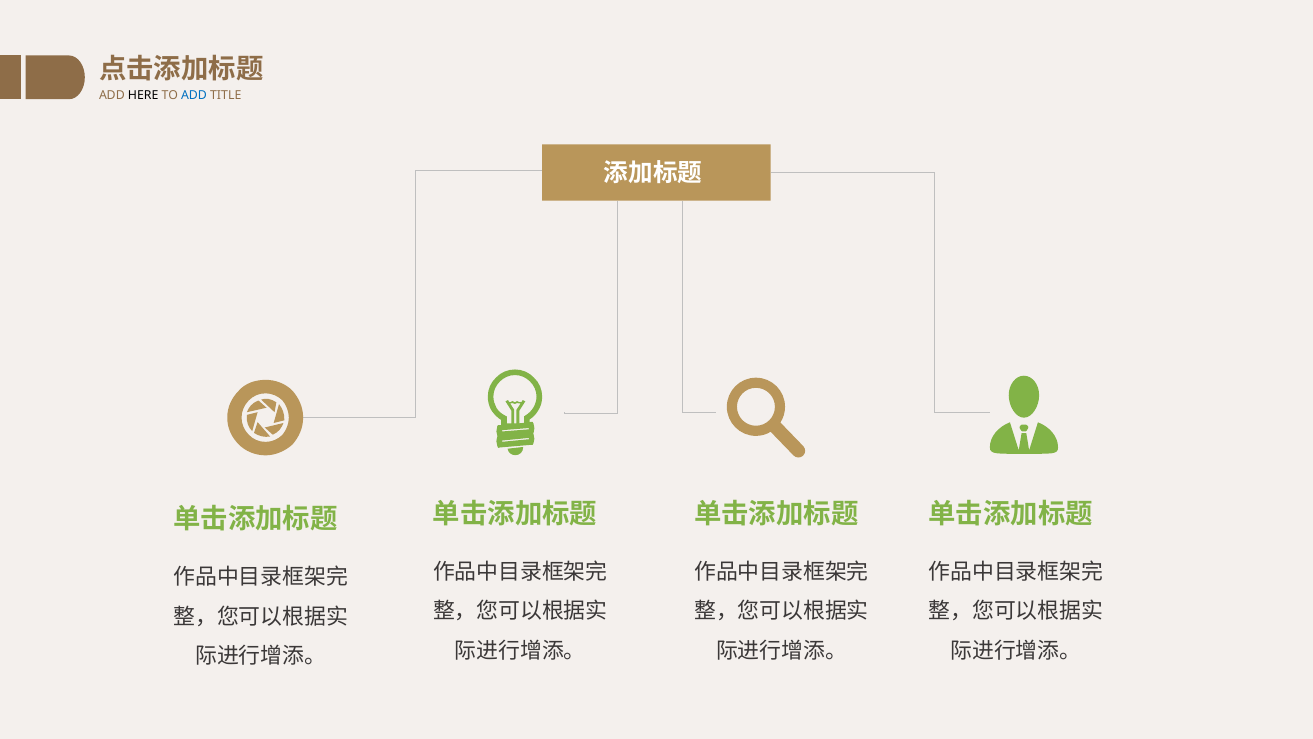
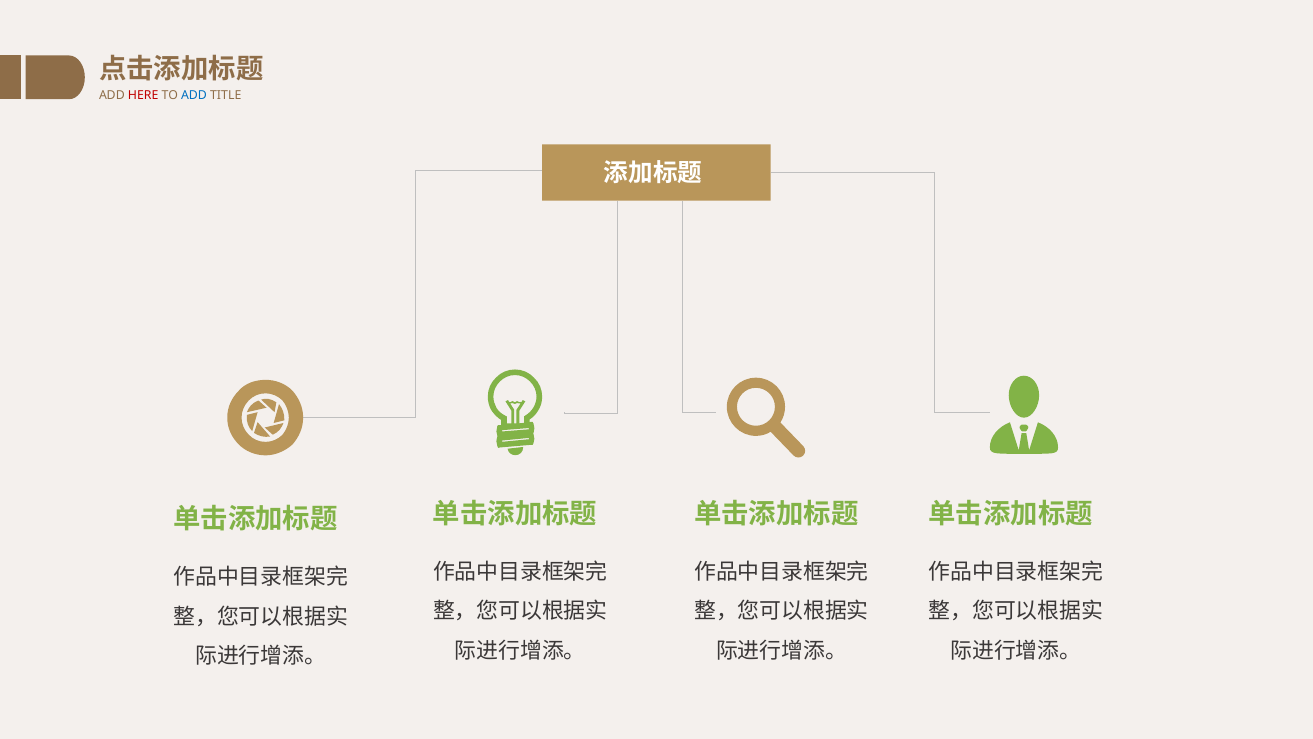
HERE colour: black -> red
